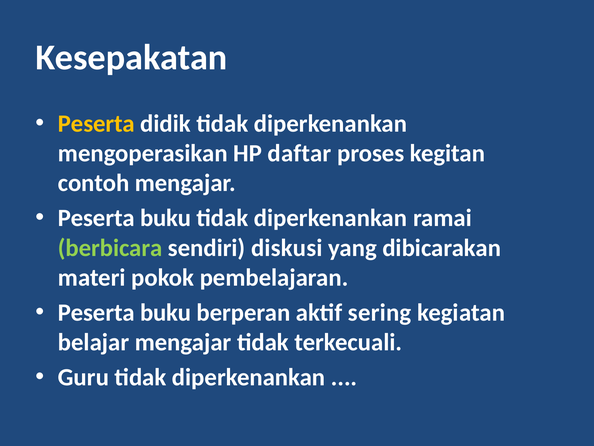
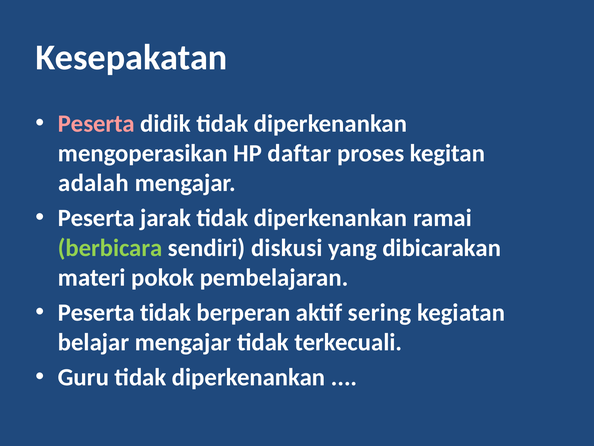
Peserta at (96, 123) colour: yellow -> pink
contoh: contoh -> adalah
buku at (166, 218): buku -> jarak
buku at (166, 312): buku -> tidak
